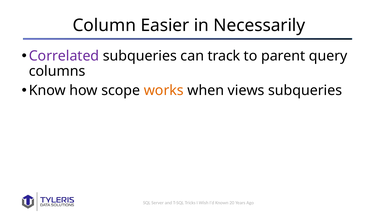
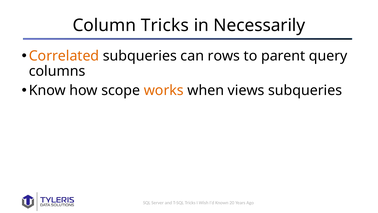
Column Easier: Easier -> Tricks
Correlated colour: purple -> orange
track: track -> rows
